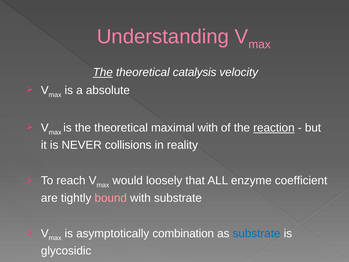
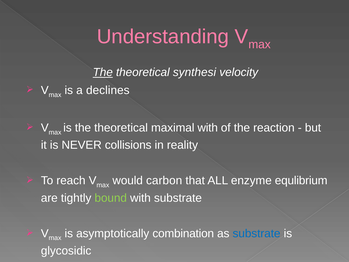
catalysis: catalysis -> synthesi
absolute: absolute -> declines
reaction underline: present -> none
loosely: loosely -> carbon
coefficient: coefficient -> equlibrium
bound colour: pink -> light green
